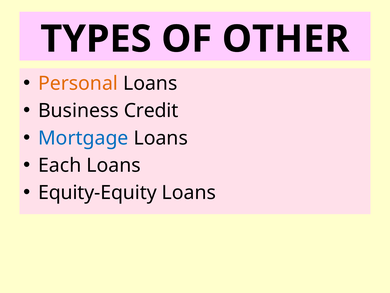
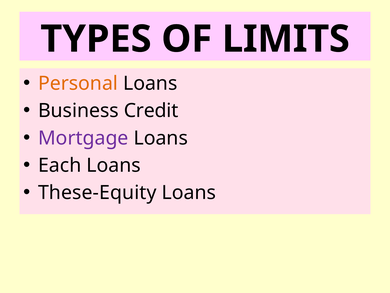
OTHER: OTHER -> LIMITS
Mortgage colour: blue -> purple
Equity-Equity: Equity-Equity -> These-Equity
